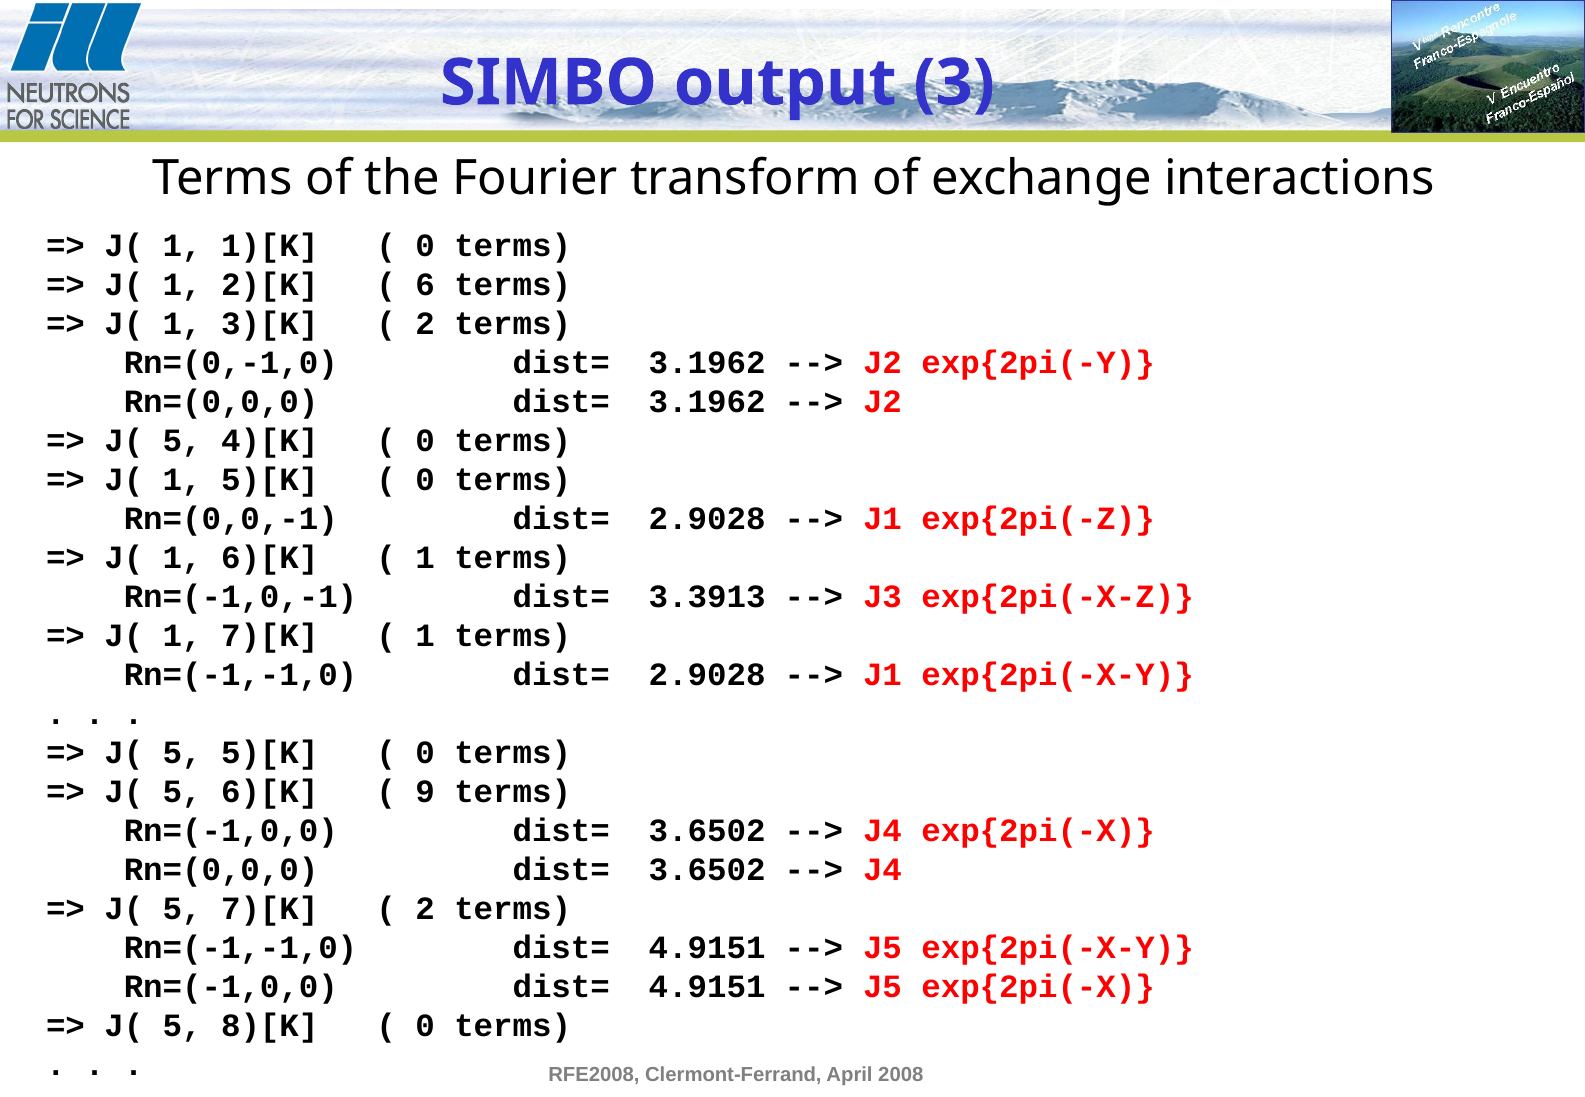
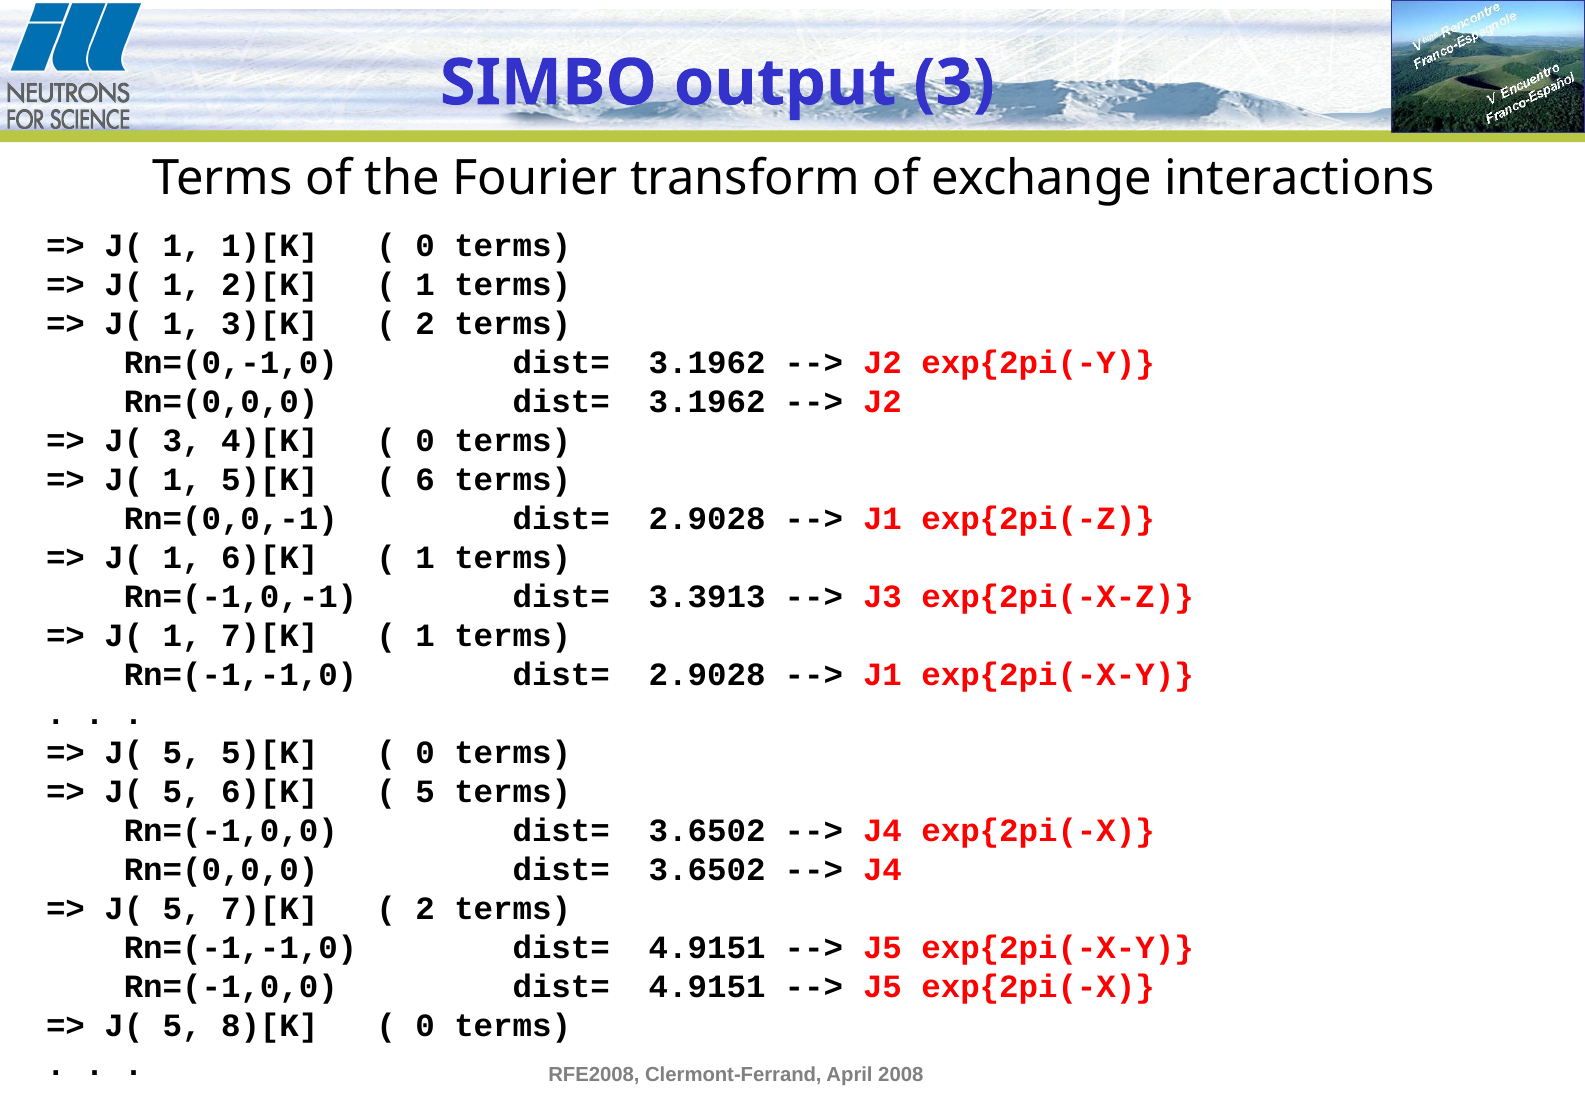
6 at (425, 285): 6 -> 1
5 at (182, 441): 5 -> 3
0 at (425, 480): 0 -> 6
9 at (425, 792): 9 -> 5
